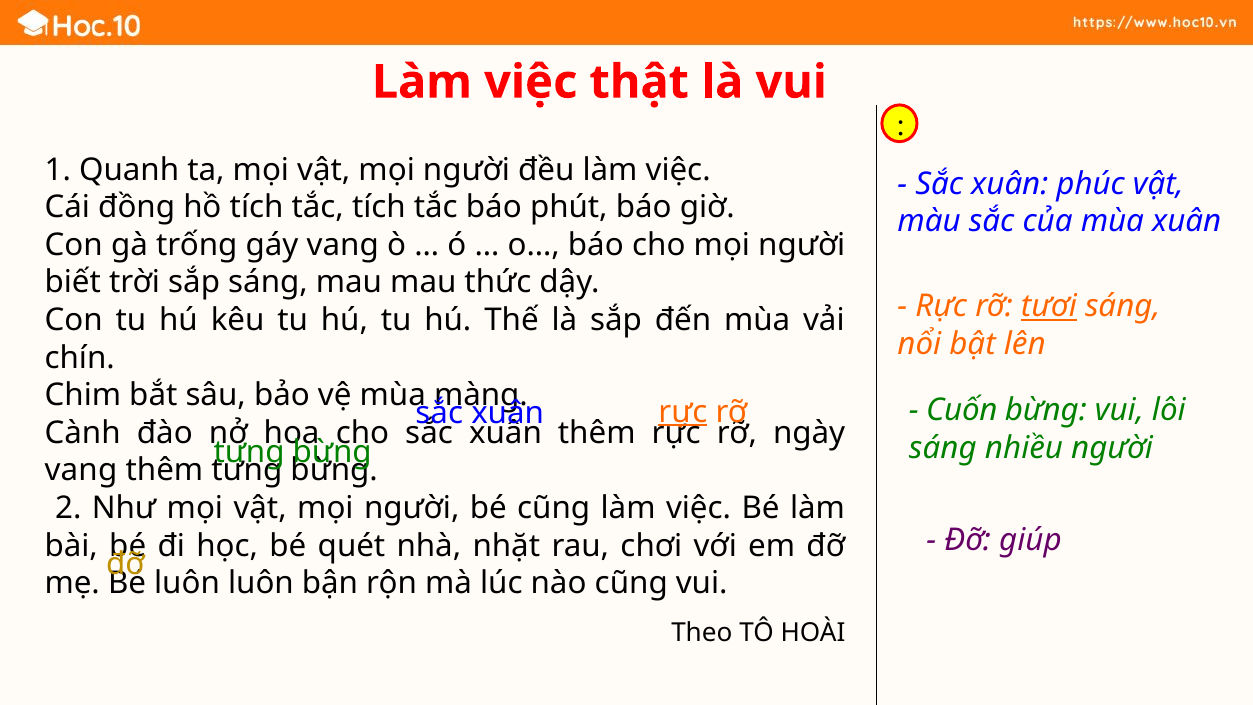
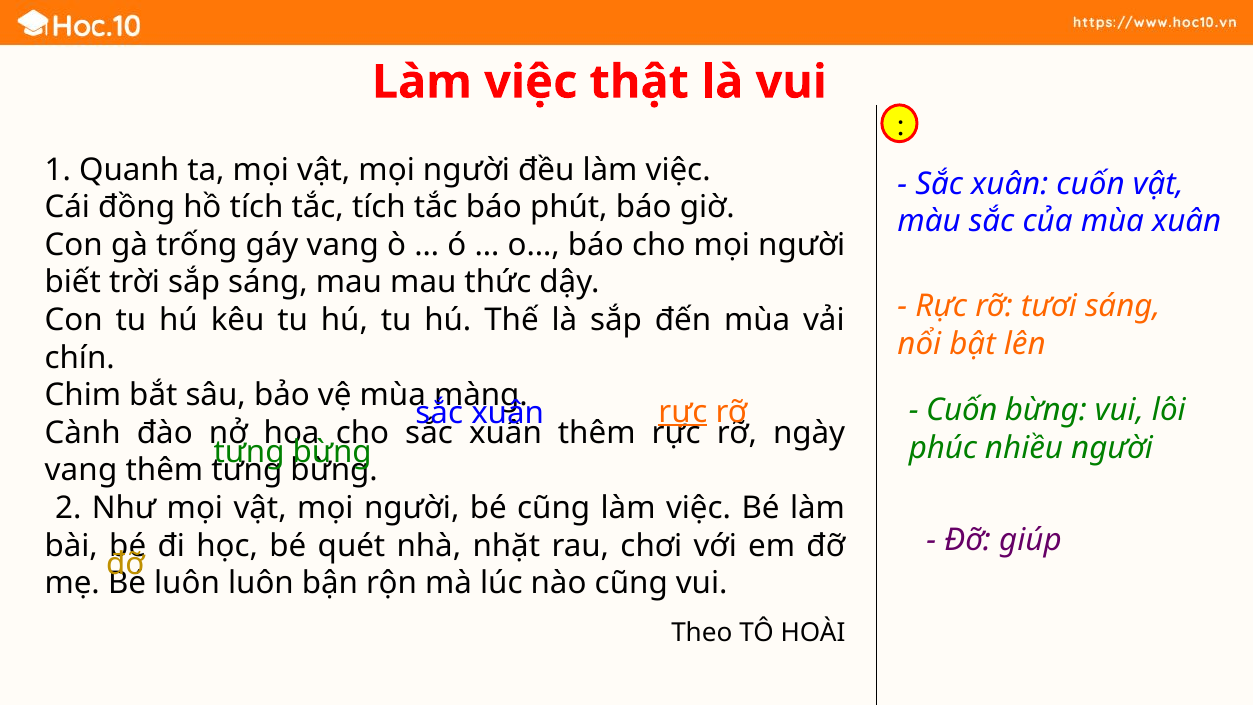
xuân phúc: phúc -> cuốn
tươi underline: present -> none
sáng at (943, 448): sáng -> phúc
